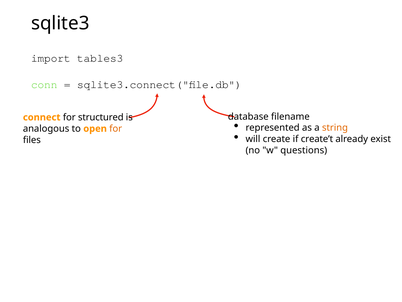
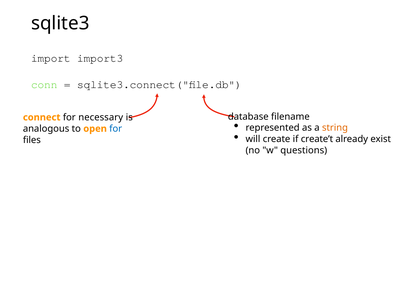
tables3: tables3 -> import3
structured: structured -> necessary
for at (116, 128) colour: orange -> blue
